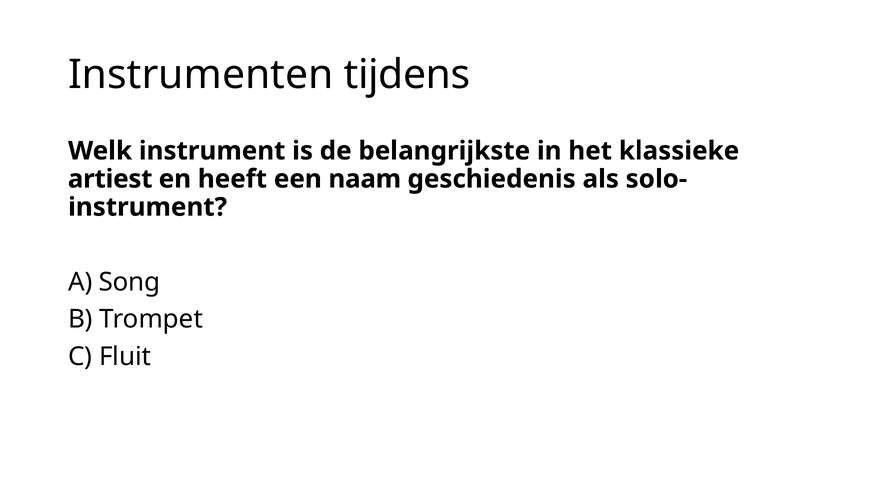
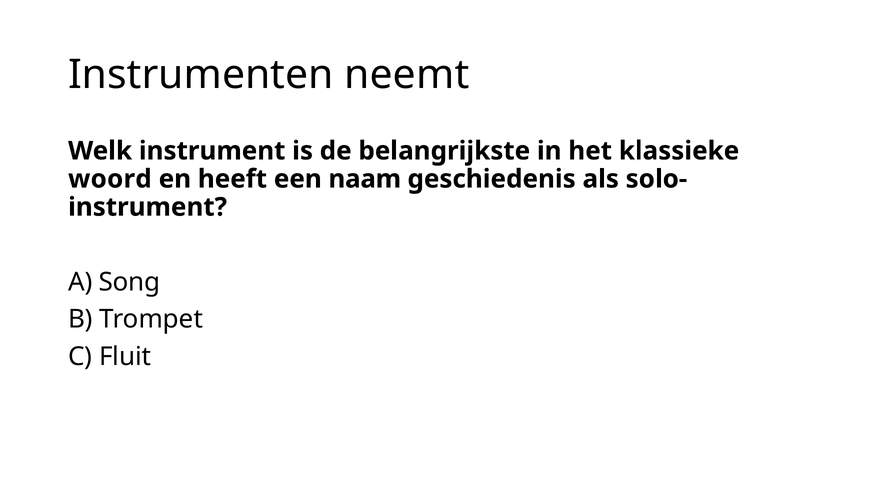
tijdens: tijdens -> neemt
artiest: artiest -> woord
